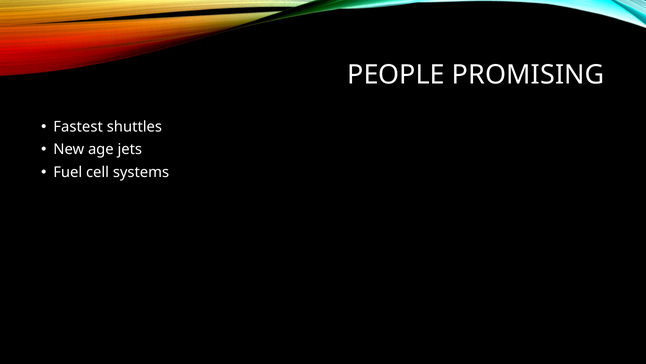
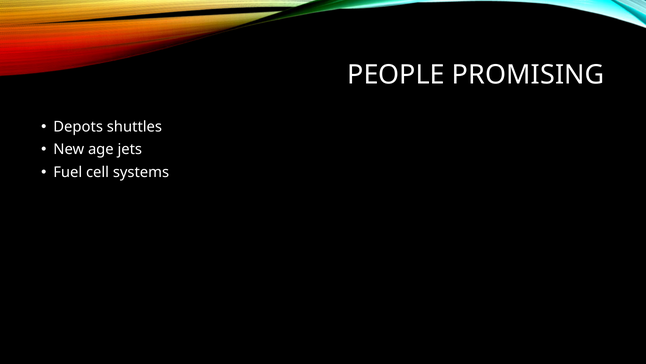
Fastest: Fastest -> Depots
